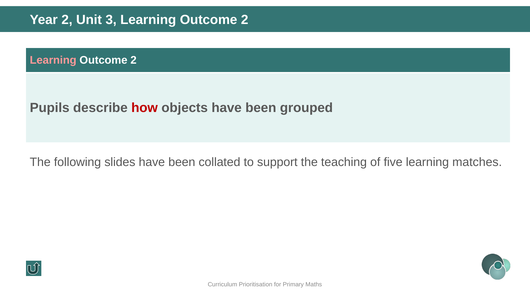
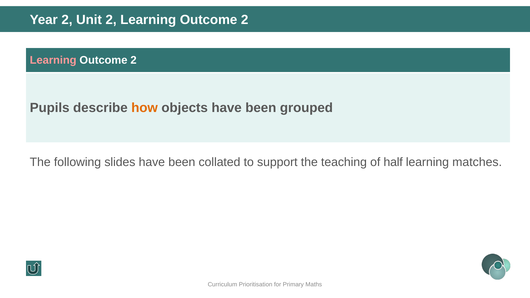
Unit 3: 3 -> 2
how colour: red -> orange
five: five -> half
